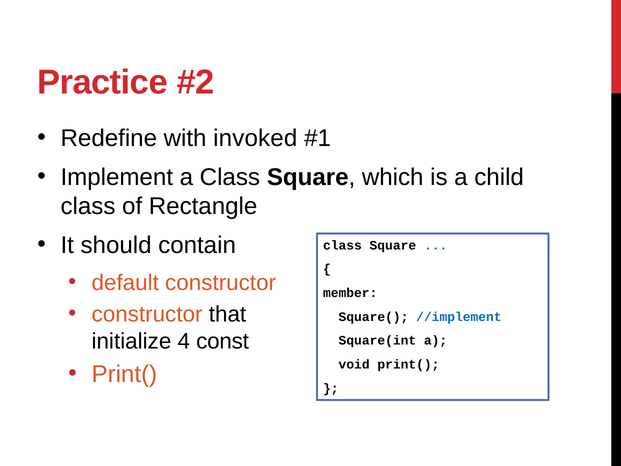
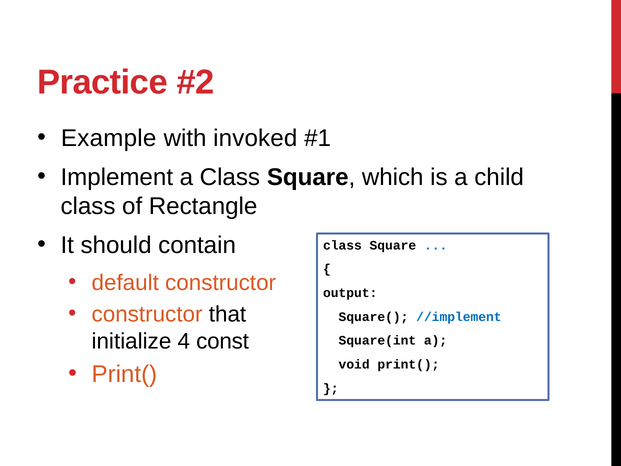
Redefine: Redefine -> Example
member: member -> output
